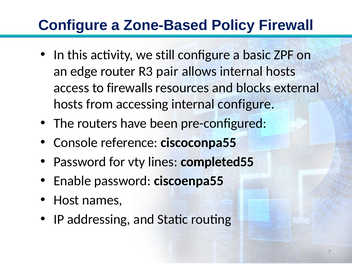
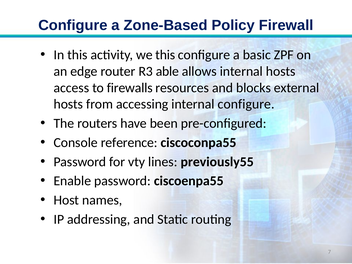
we still: still -> this
pair: pair -> able
completed55: completed55 -> previously55
